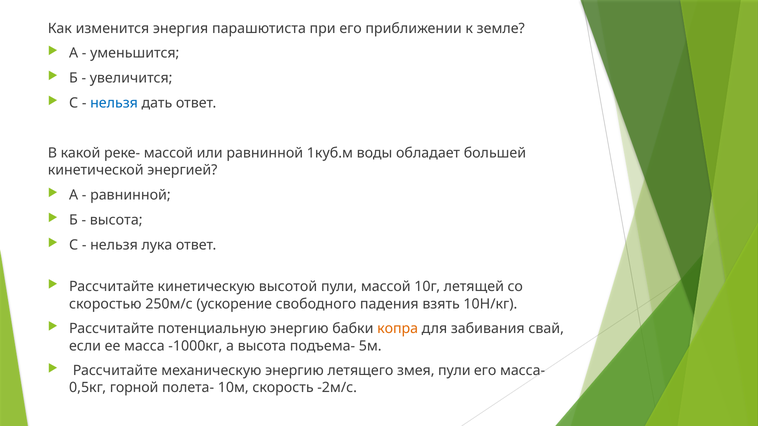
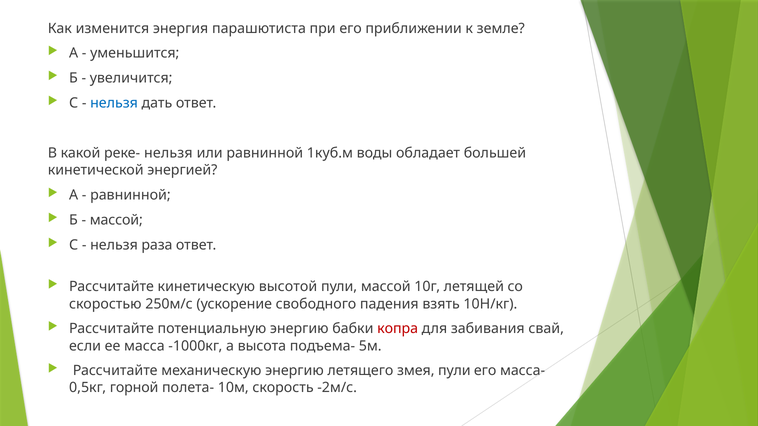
реке- массой: массой -> нельзя
высота at (116, 220): высота -> массой
лука: лука -> раза
копра colour: orange -> red
